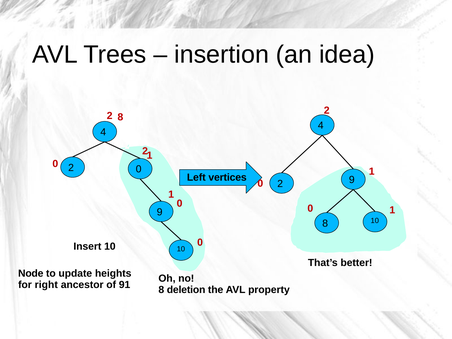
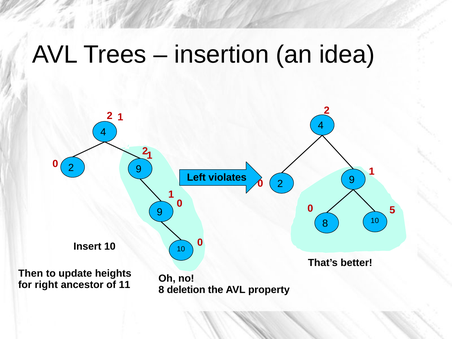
8 at (120, 117): 8 -> 1
0 at (139, 169): 0 -> 9
vertices: vertices -> violates
1 at (392, 210): 1 -> 5
Node: Node -> Then
91: 91 -> 11
